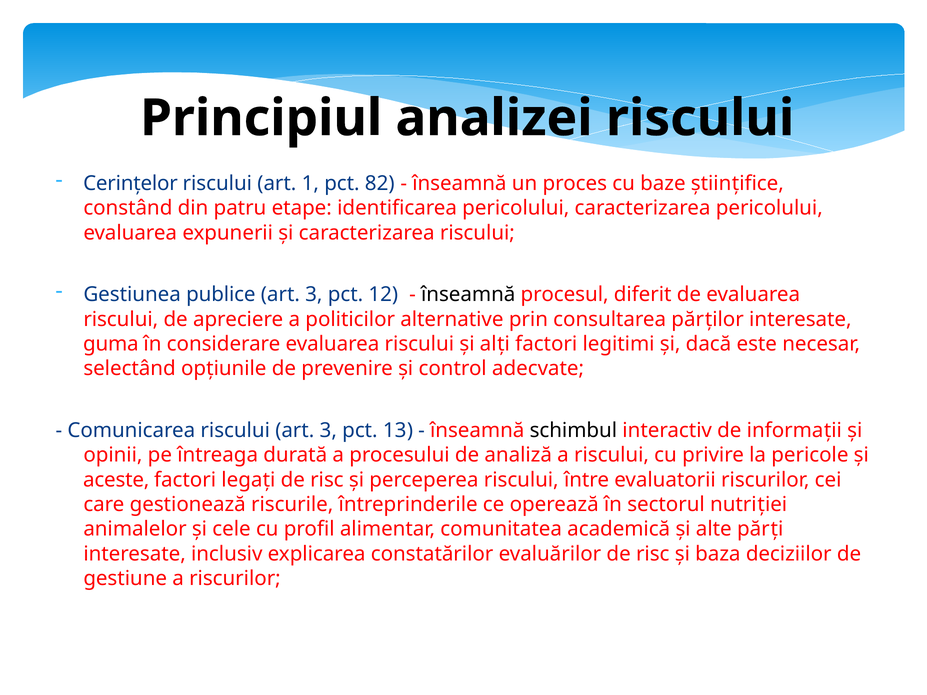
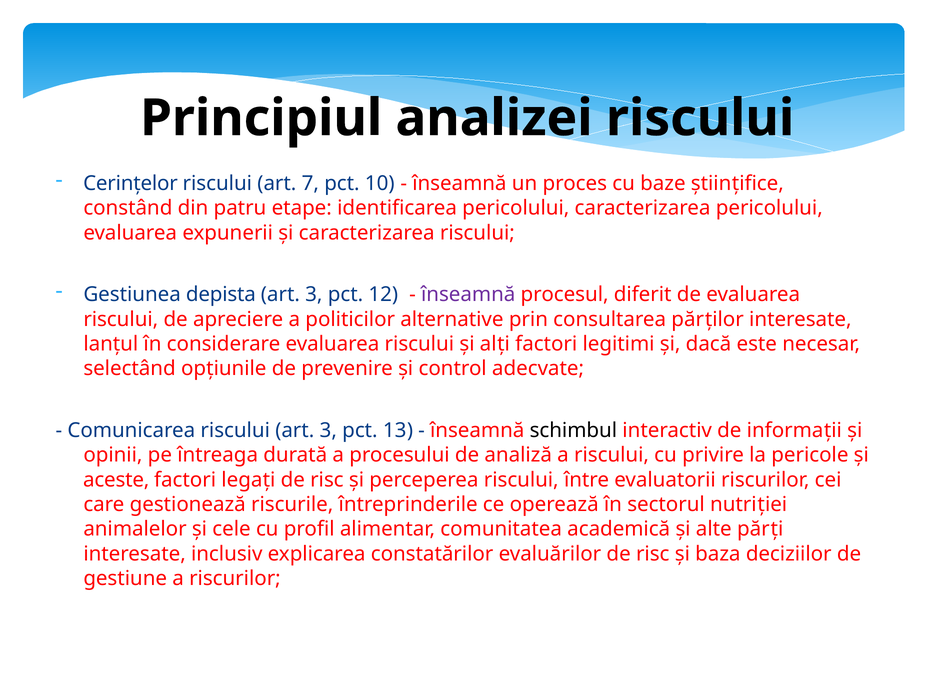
1: 1 -> 7
82: 82 -> 10
publice: publice -> depista
înseamnă at (468, 295) colour: black -> purple
guma: guma -> lanţul
